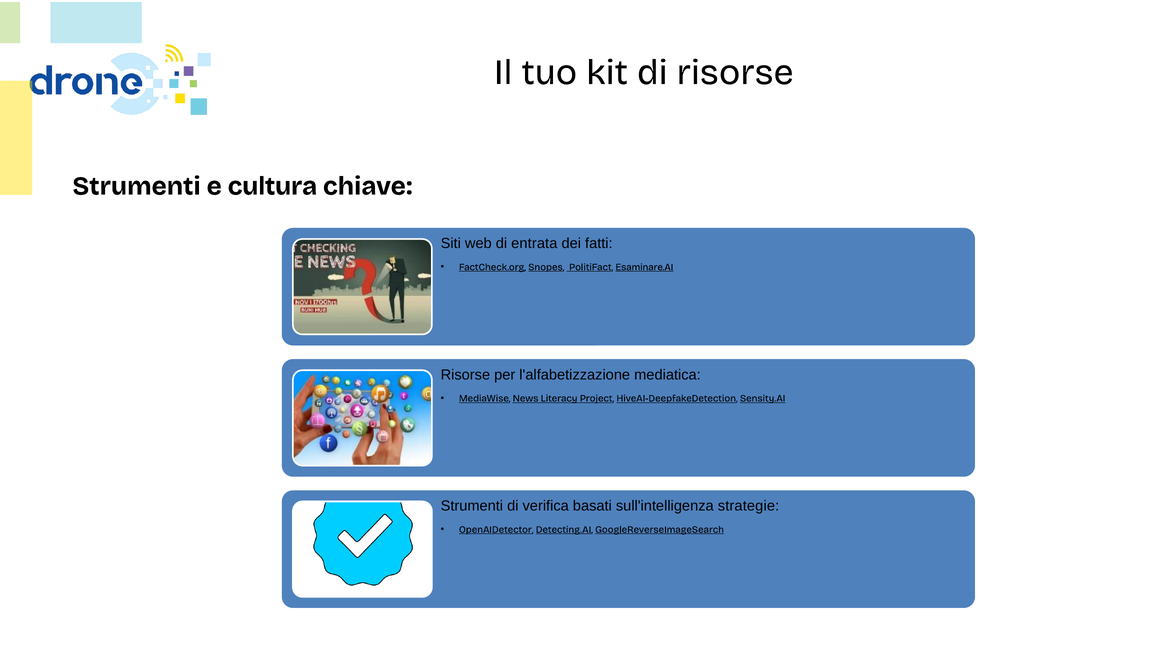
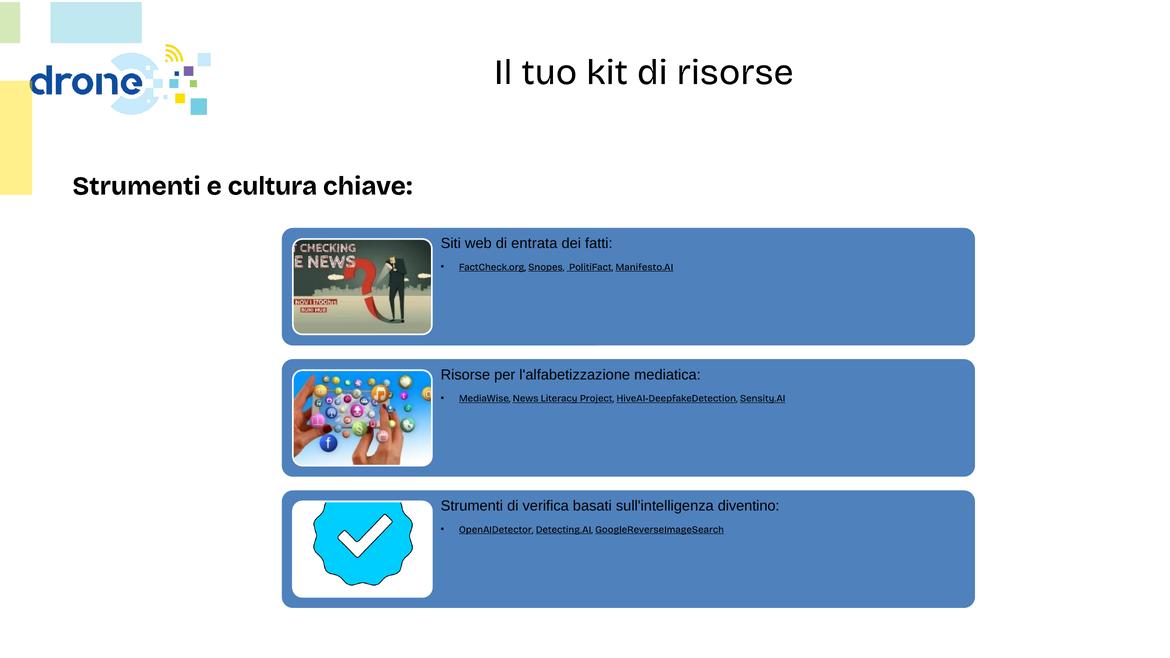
Esaminare.AI: Esaminare.AI -> Manifesto.AI
strategie: strategie -> diventino
